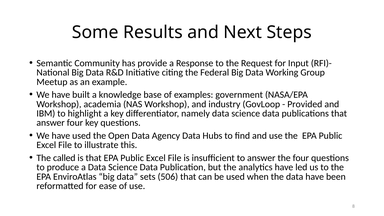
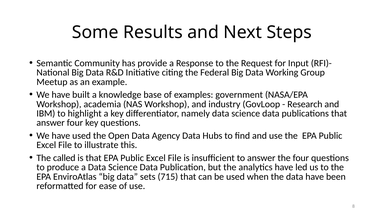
Provided: Provided -> Research
506: 506 -> 715
